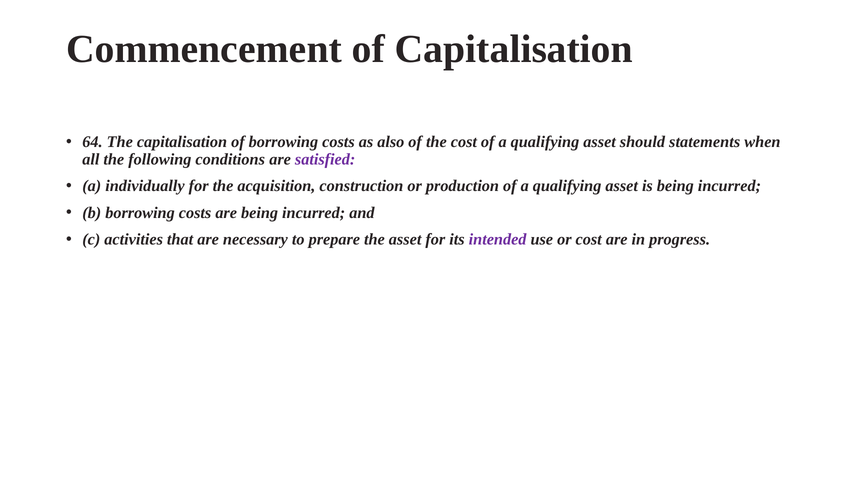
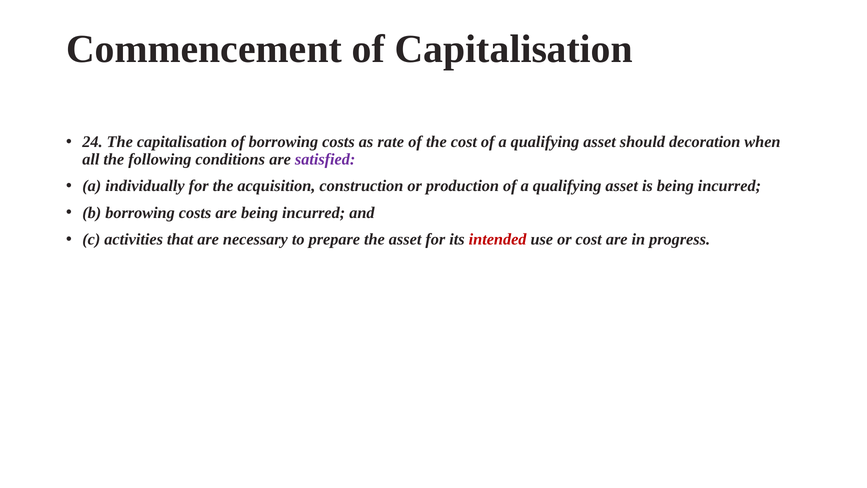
64: 64 -> 24
also: also -> rate
statements: statements -> decoration
intended colour: purple -> red
